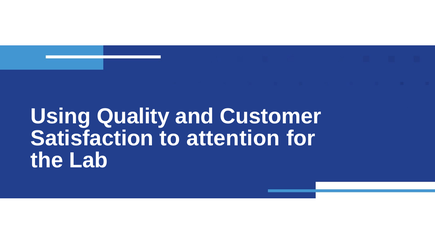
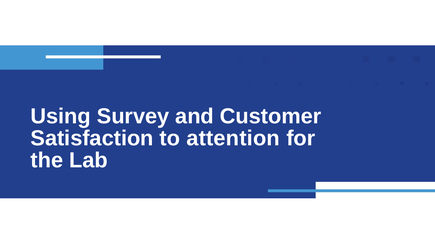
Quality: Quality -> Survey
